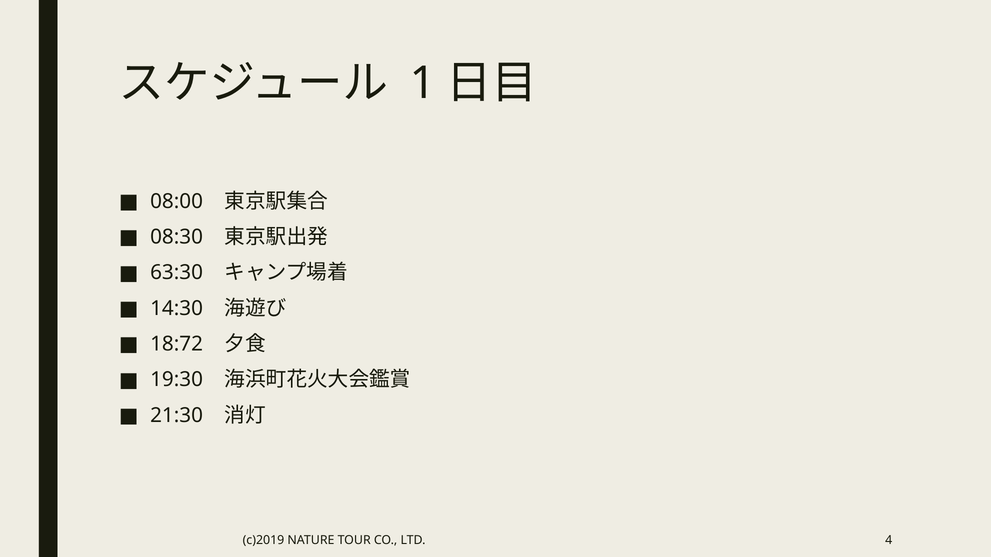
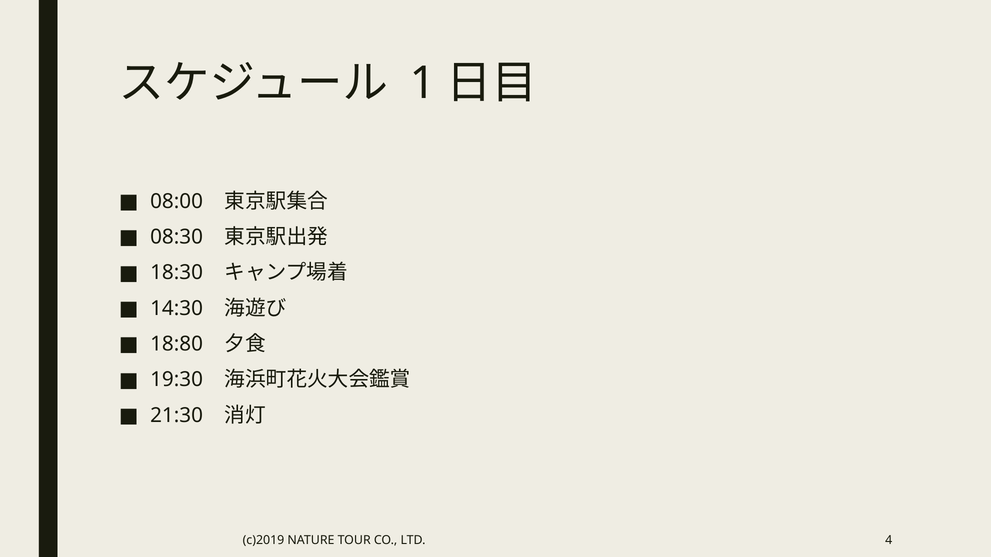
63:30: 63:30 -> 18:30
18:72: 18:72 -> 18:80
